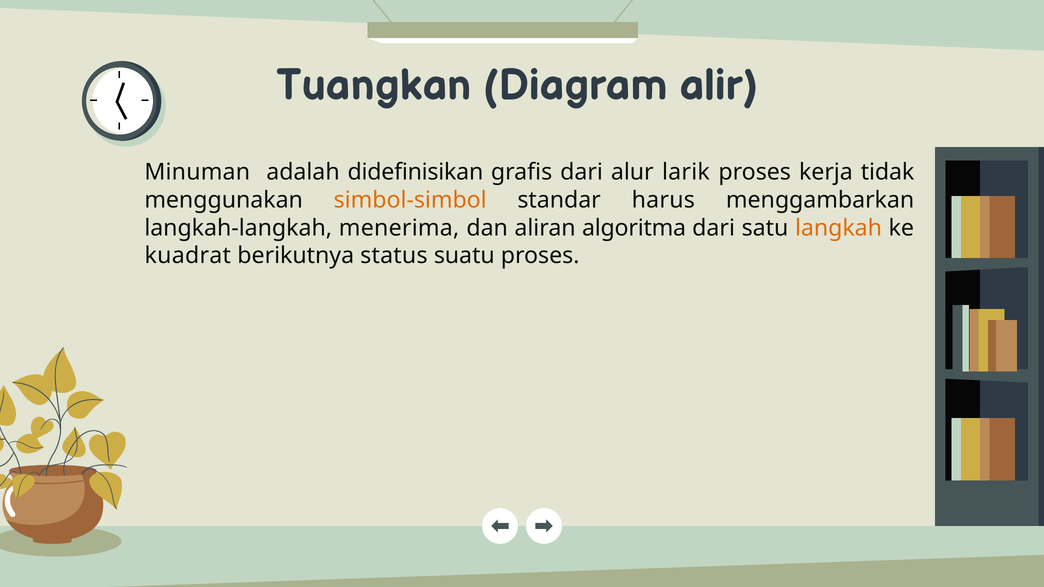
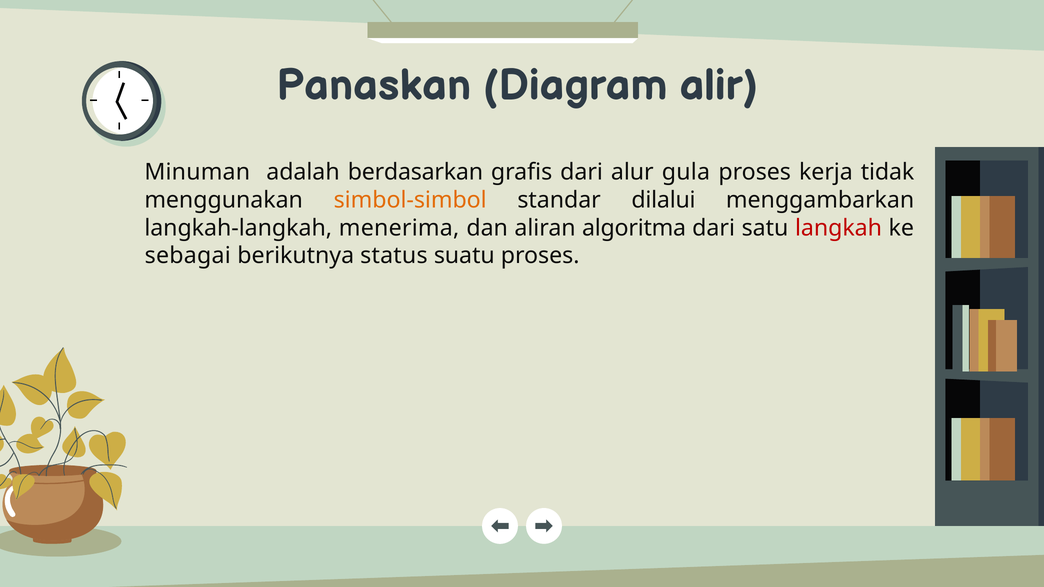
Tuangkan: Tuangkan -> Panaskan
didefinisikan: didefinisikan -> berdasarkan
larik: larik -> gula
harus: harus -> dilalui
langkah colour: orange -> red
kuadrat: kuadrat -> sebagai
